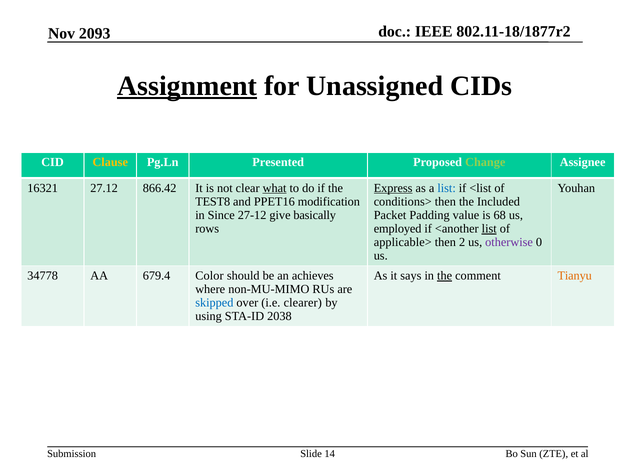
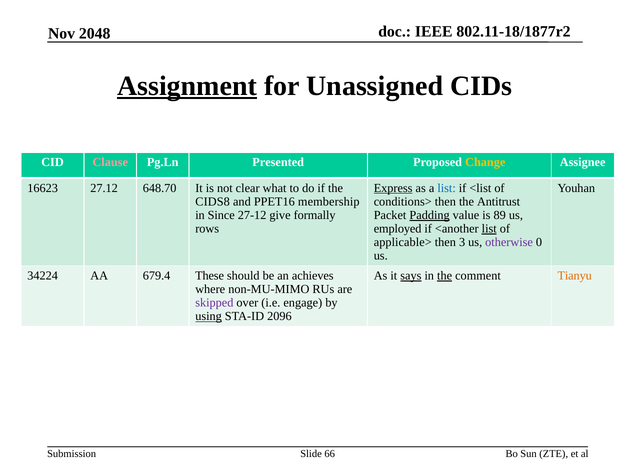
2093: 2093 -> 2048
Clause colour: yellow -> pink
Change colour: light green -> yellow
16321: 16321 -> 16623
866.42: 866.42 -> 648.70
what underline: present -> none
TEST8: TEST8 -> CIDS8
modification: modification -> membership
Included: Included -> Antitrust
basically: basically -> formally
Padding underline: none -> present
68: 68 -> 89
2: 2 -> 3
34778: 34778 -> 34224
Color: Color -> These
says underline: none -> present
skipped colour: blue -> purple
clearer: clearer -> engage
using underline: none -> present
2038: 2038 -> 2096
14: 14 -> 66
